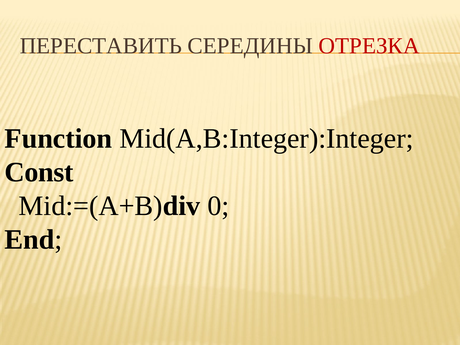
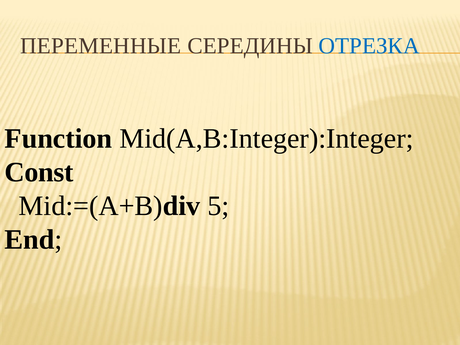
ПЕРЕСТАВИТЬ: ПЕРЕСТАВИТЬ -> ПЕРЕМЕННЫЕ
ОТРЕЗКА colour: red -> blue
0: 0 -> 5
